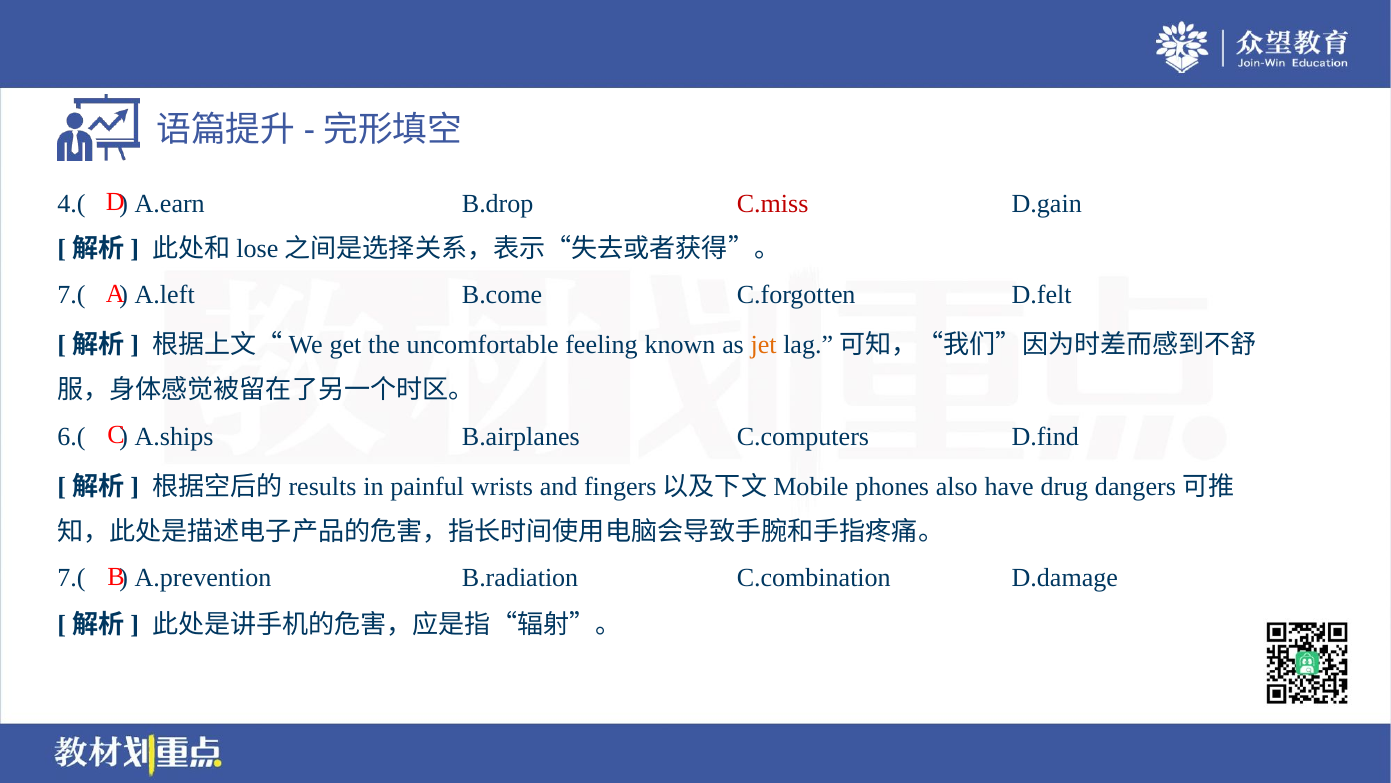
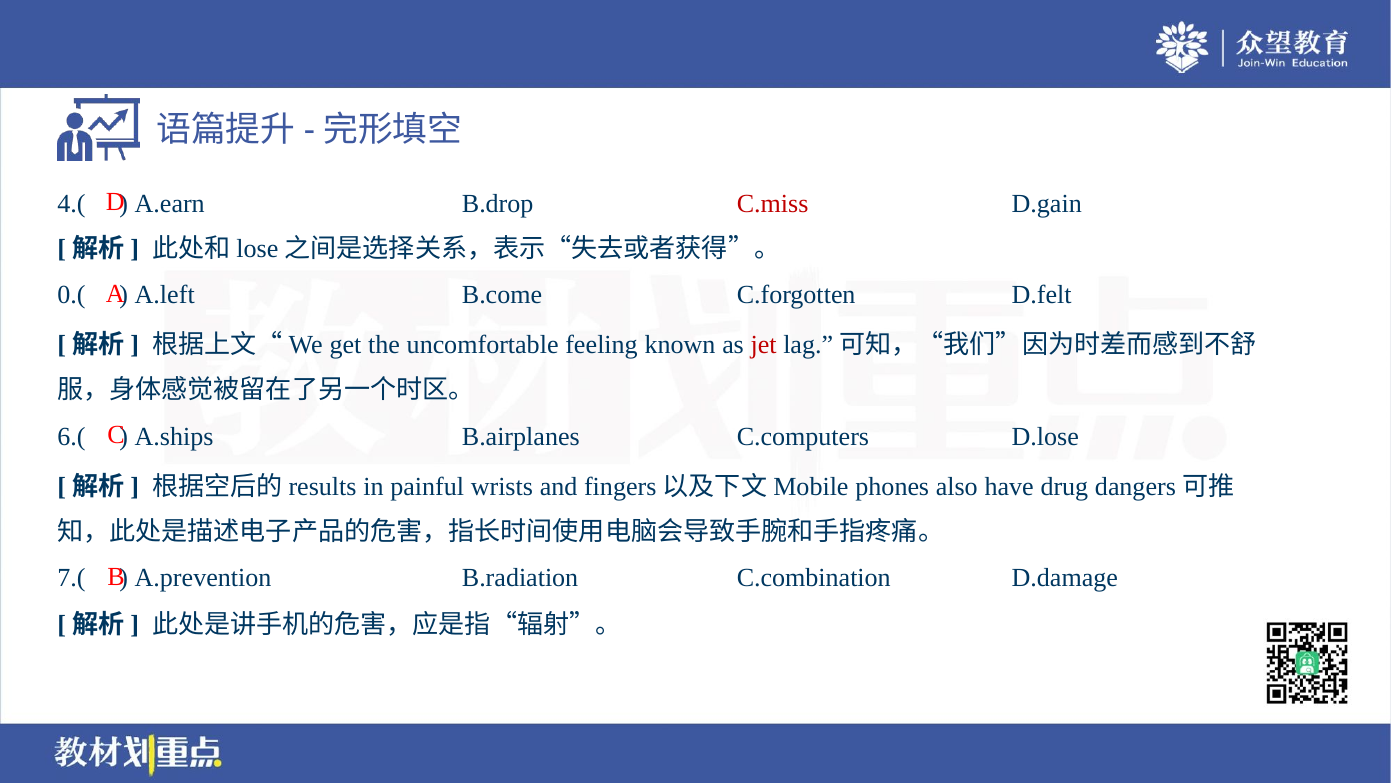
7.( at (71, 295): 7.( -> 0.(
jet colour: orange -> red
D.find: D.find -> D.lose
